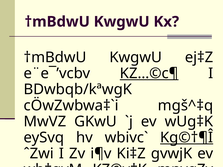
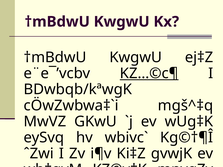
Kg©†¶Î underline: present -> none
